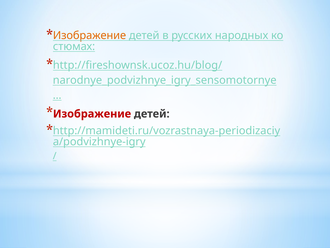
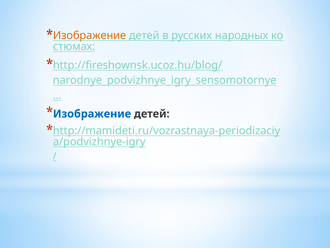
Изображение at (92, 114) colour: red -> blue
